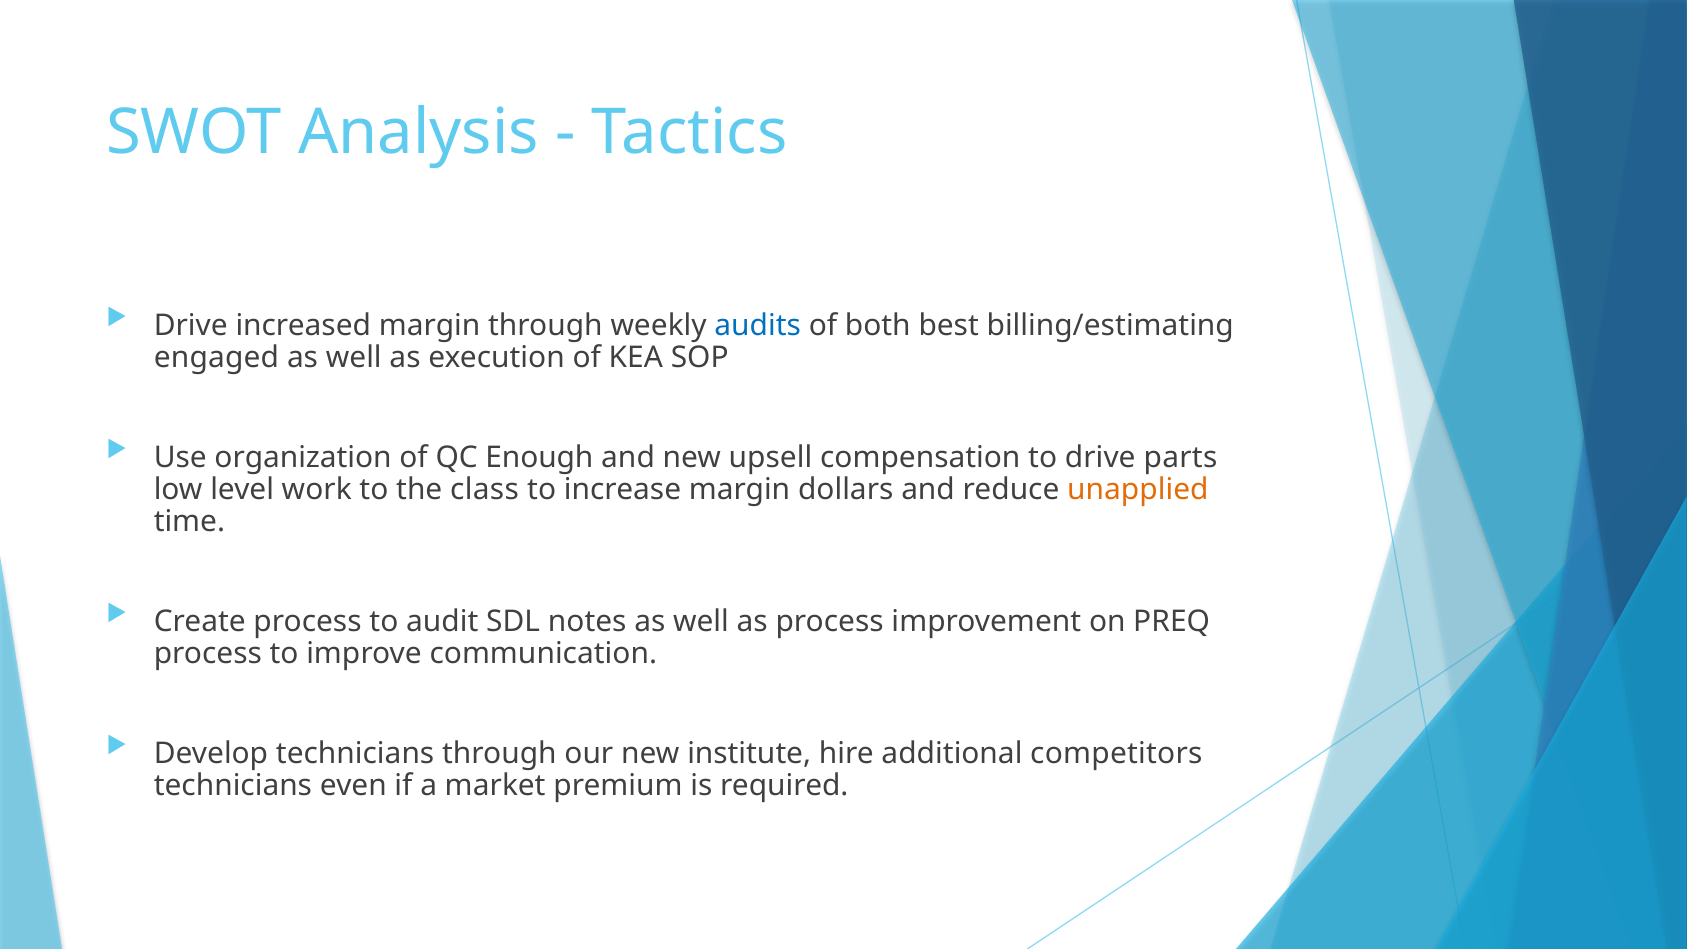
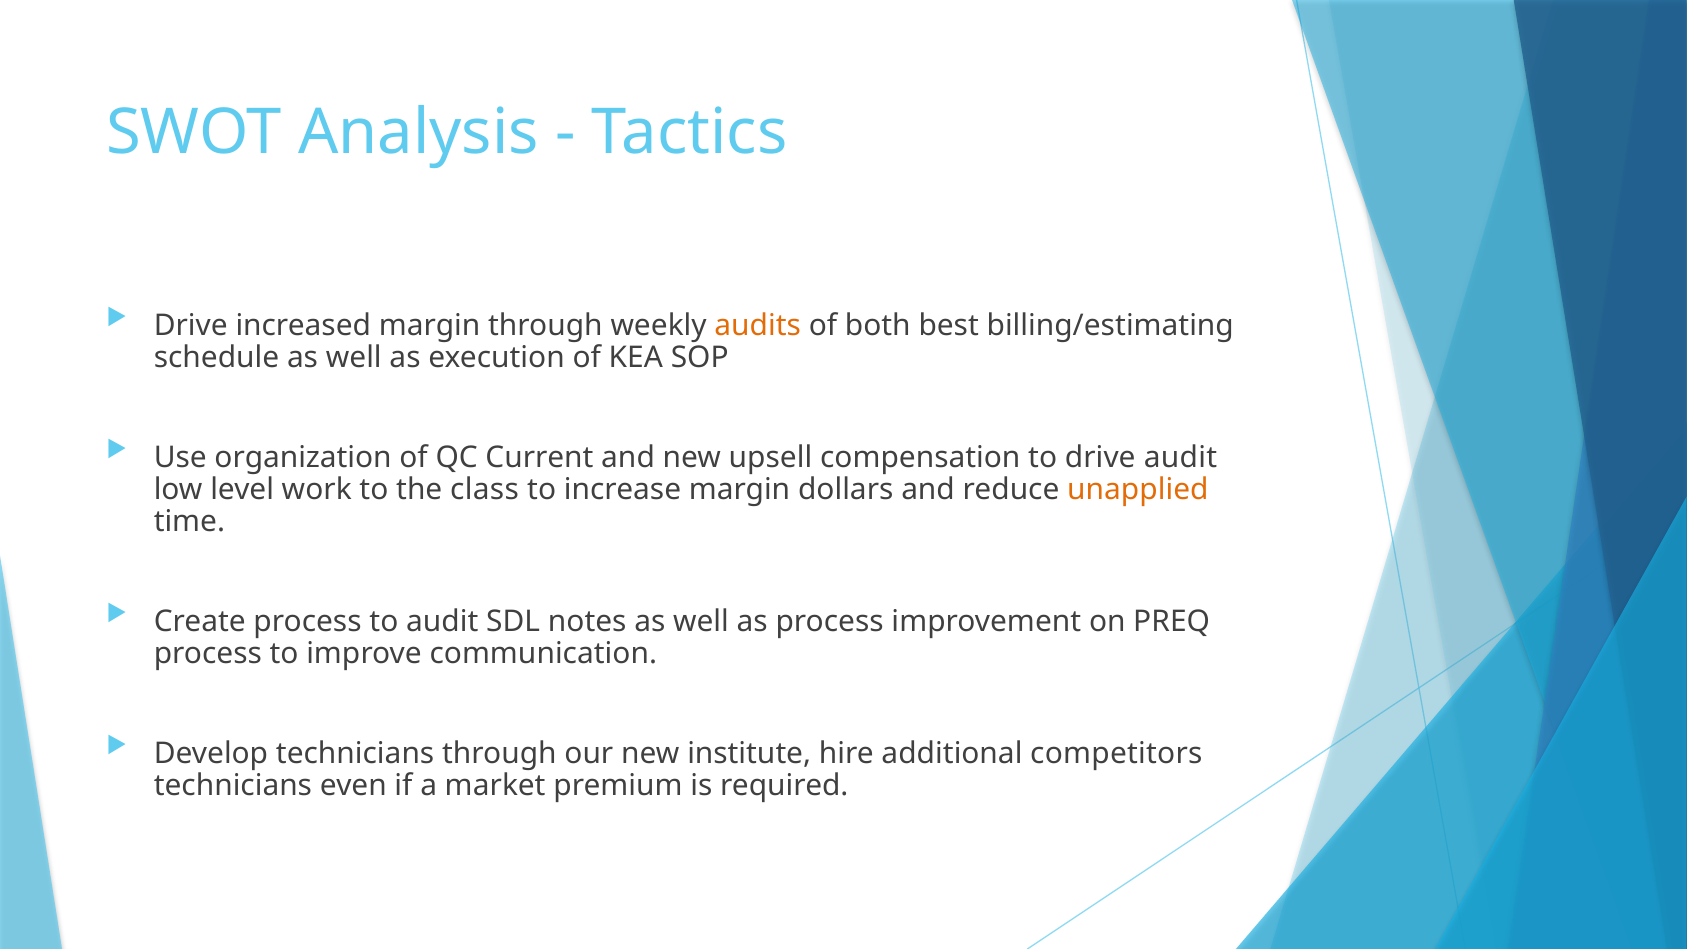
audits colour: blue -> orange
engaged: engaged -> schedule
Enough: Enough -> Current
drive parts: parts -> audit
